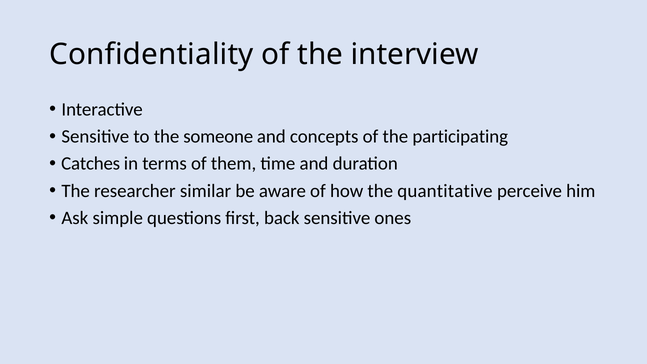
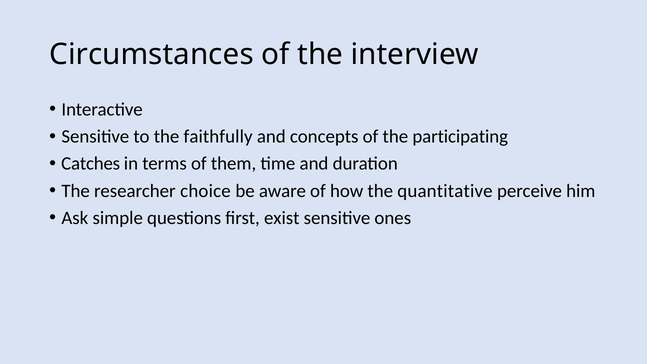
Confidentiality: Confidentiality -> Circumstances
someone: someone -> faithfully
similar: similar -> choice
back: back -> exist
